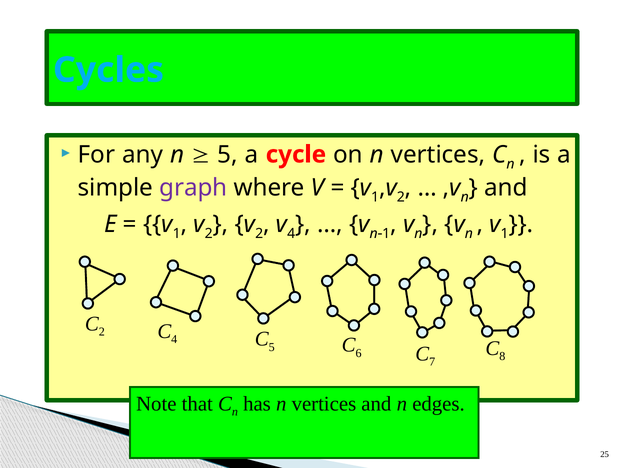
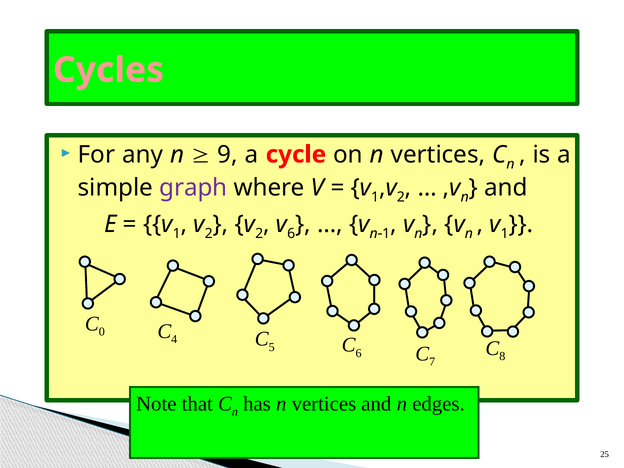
Cycles colour: light blue -> pink
5 at (228, 155): 5 -> 9
v 4: 4 -> 6
2 at (102, 332): 2 -> 0
